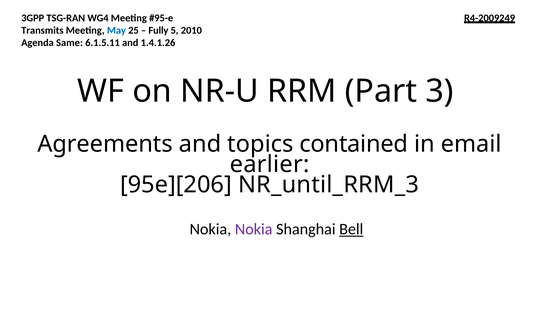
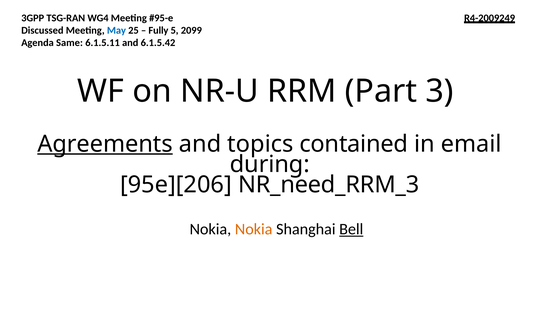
Transmits: Transmits -> Discussed
2010: 2010 -> 2099
1.4.1.26: 1.4.1.26 -> 6.1.5.42
Agreements underline: none -> present
earlier: earlier -> during
NR_until_RRM_3: NR_until_RRM_3 -> NR_need_RRM_3
Nokia at (254, 229) colour: purple -> orange
